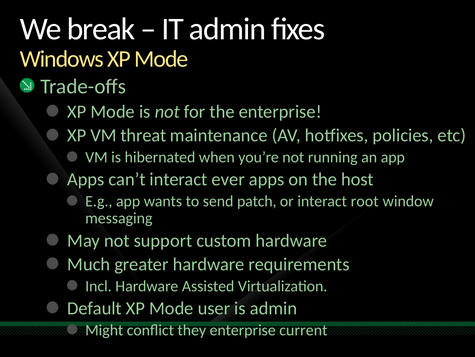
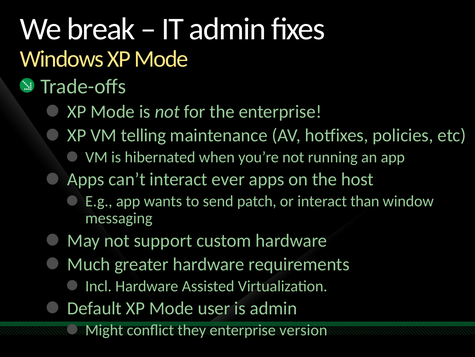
threat: threat -> telling
root: root -> than
current: current -> version
